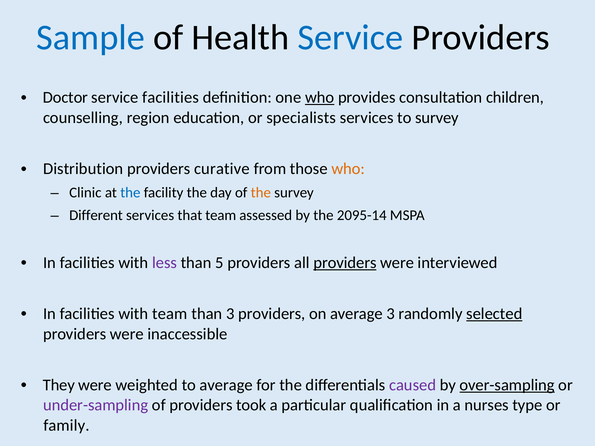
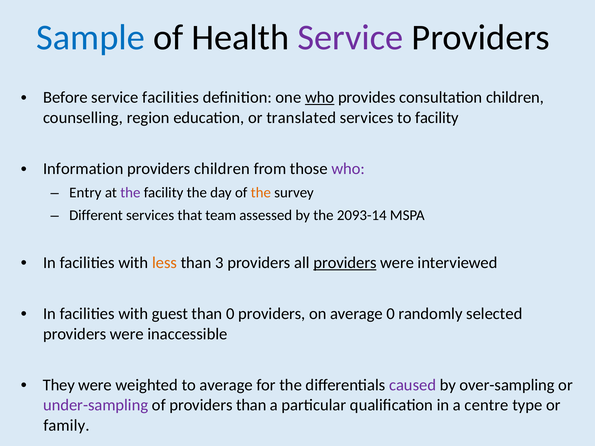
Service at (350, 38) colour: blue -> purple
Doctor: Doctor -> Before
specialists: specialists -> translated
to survey: survey -> facility
Distribution: Distribution -> Information
providers curative: curative -> children
who at (348, 169) colour: orange -> purple
Clinic: Clinic -> Entry
the at (130, 193) colour: blue -> purple
2095-14: 2095-14 -> 2093-14
less colour: purple -> orange
5: 5 -> 3
with team: team -> guest
than 3: 3 -> 0
average 3: 3 -> 0
selected underline: present -> none
over-sampling underline: present -> none
providers took: took -> than
nurses: nurses -> centre
